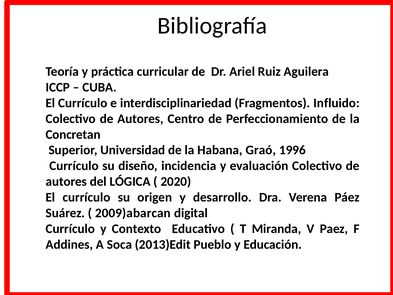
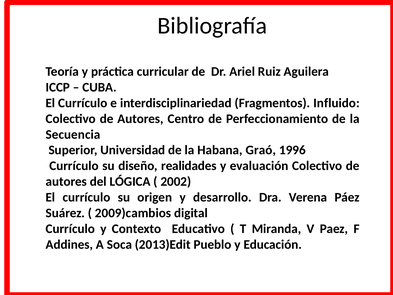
Concretan: Concretan -> Secuencia
incidencia: incidencia -> realidades
2020: 2020 -> 2002
2009)abarcan: 2009)abarcan -> 2009)cambios
